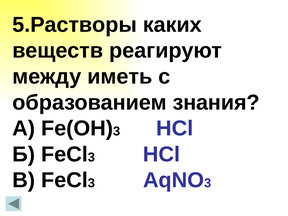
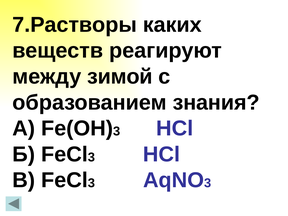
5.Растворы: 5.Растворы -> 7.Растворы
иметь: иметь -> зимой
